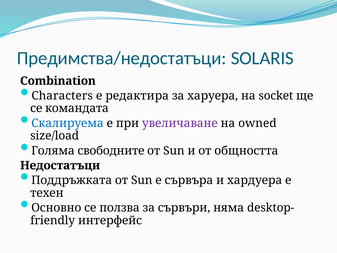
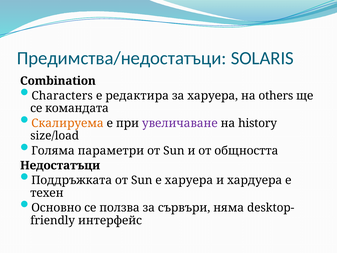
socket: socket -> others
Скалируема colour: blue -> orange
owned: owned -> history
свободните: свободните -> параметри
е сървъра: сървъра -> харуера
